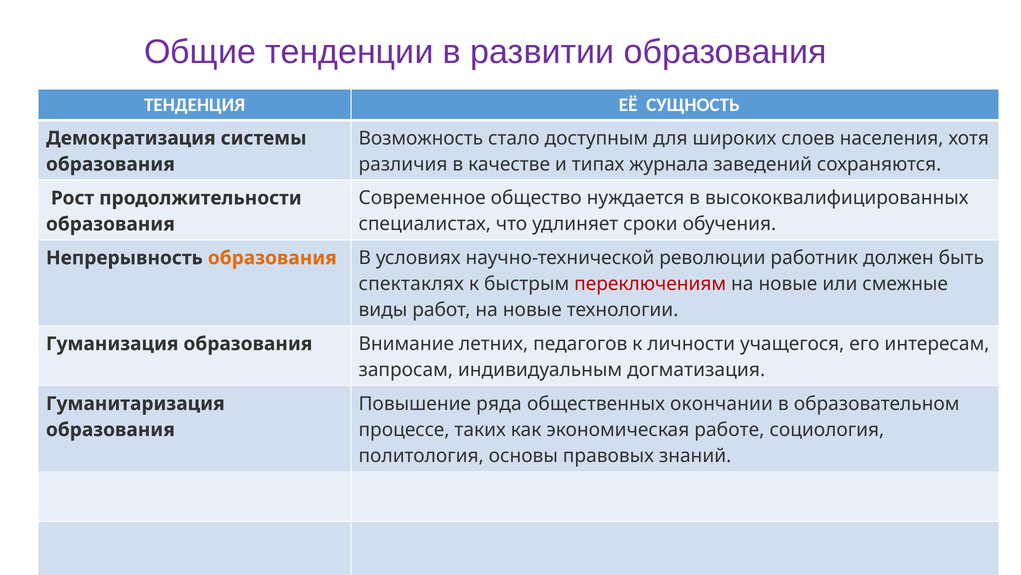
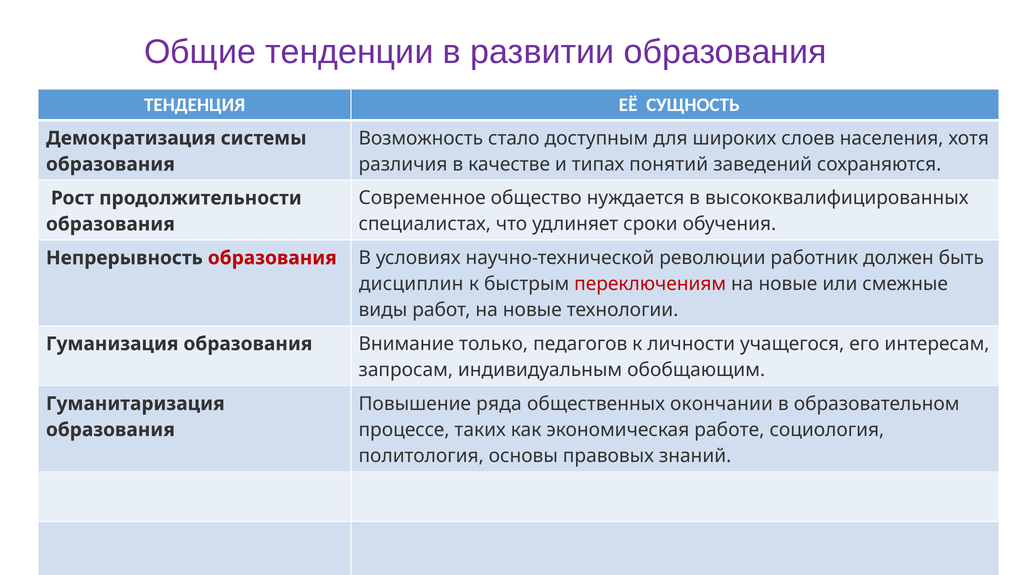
журнала: журнала -> понятий
образования at (272, 258) colour: orange -> red
спектаклях: спектаклях -> дисциплин
летних: летних -> только
догматизация: догматизация -> обобщающим
